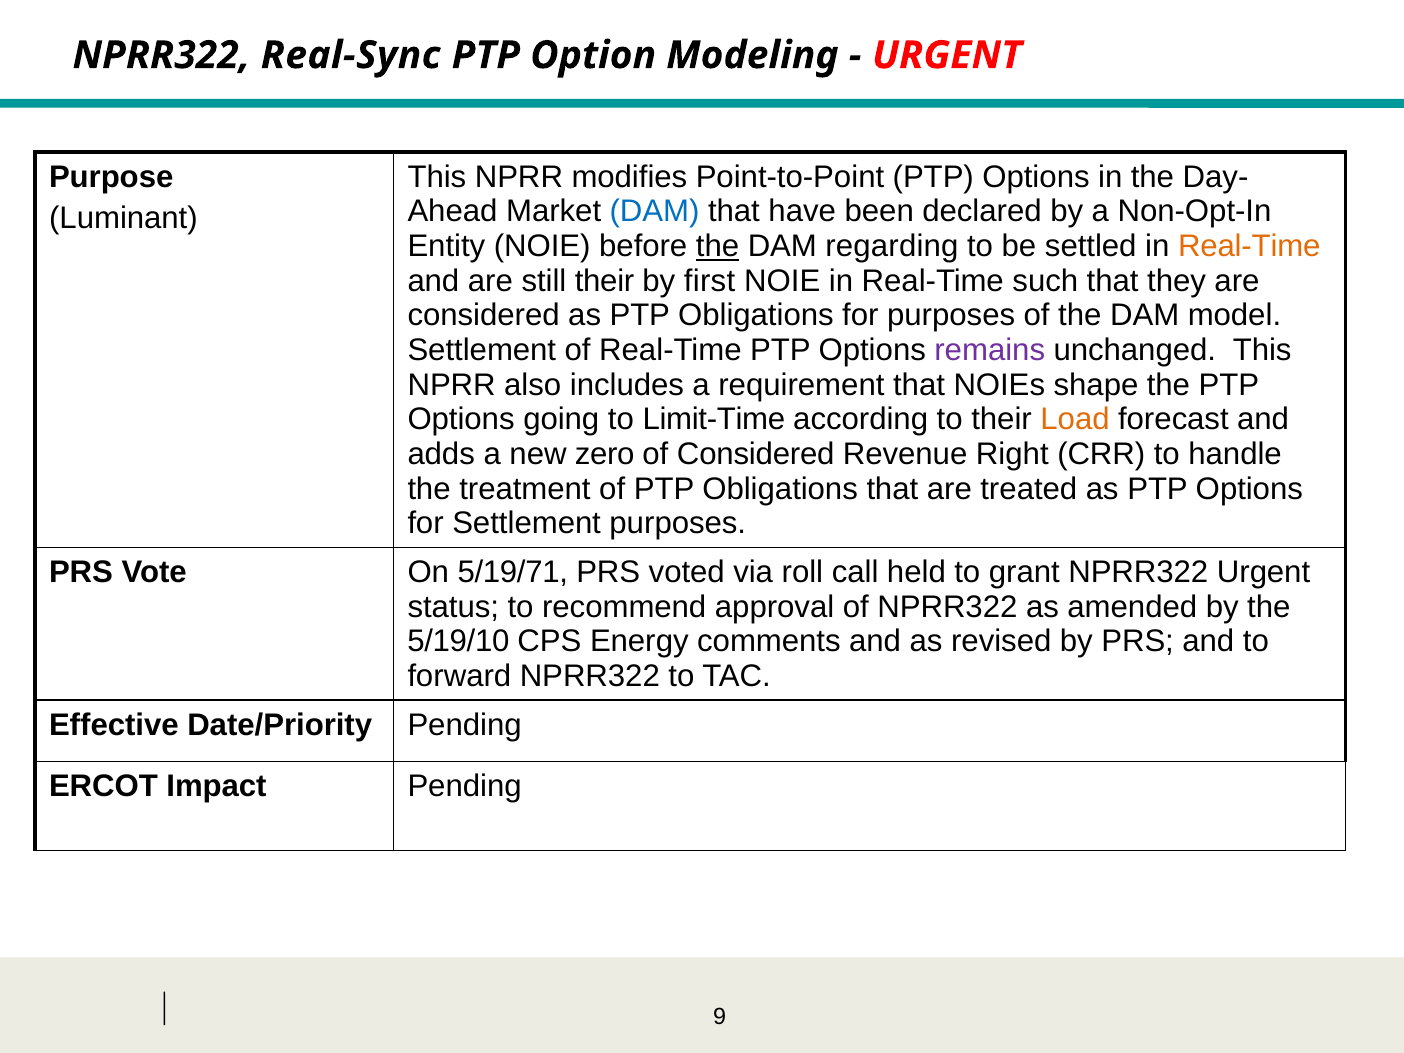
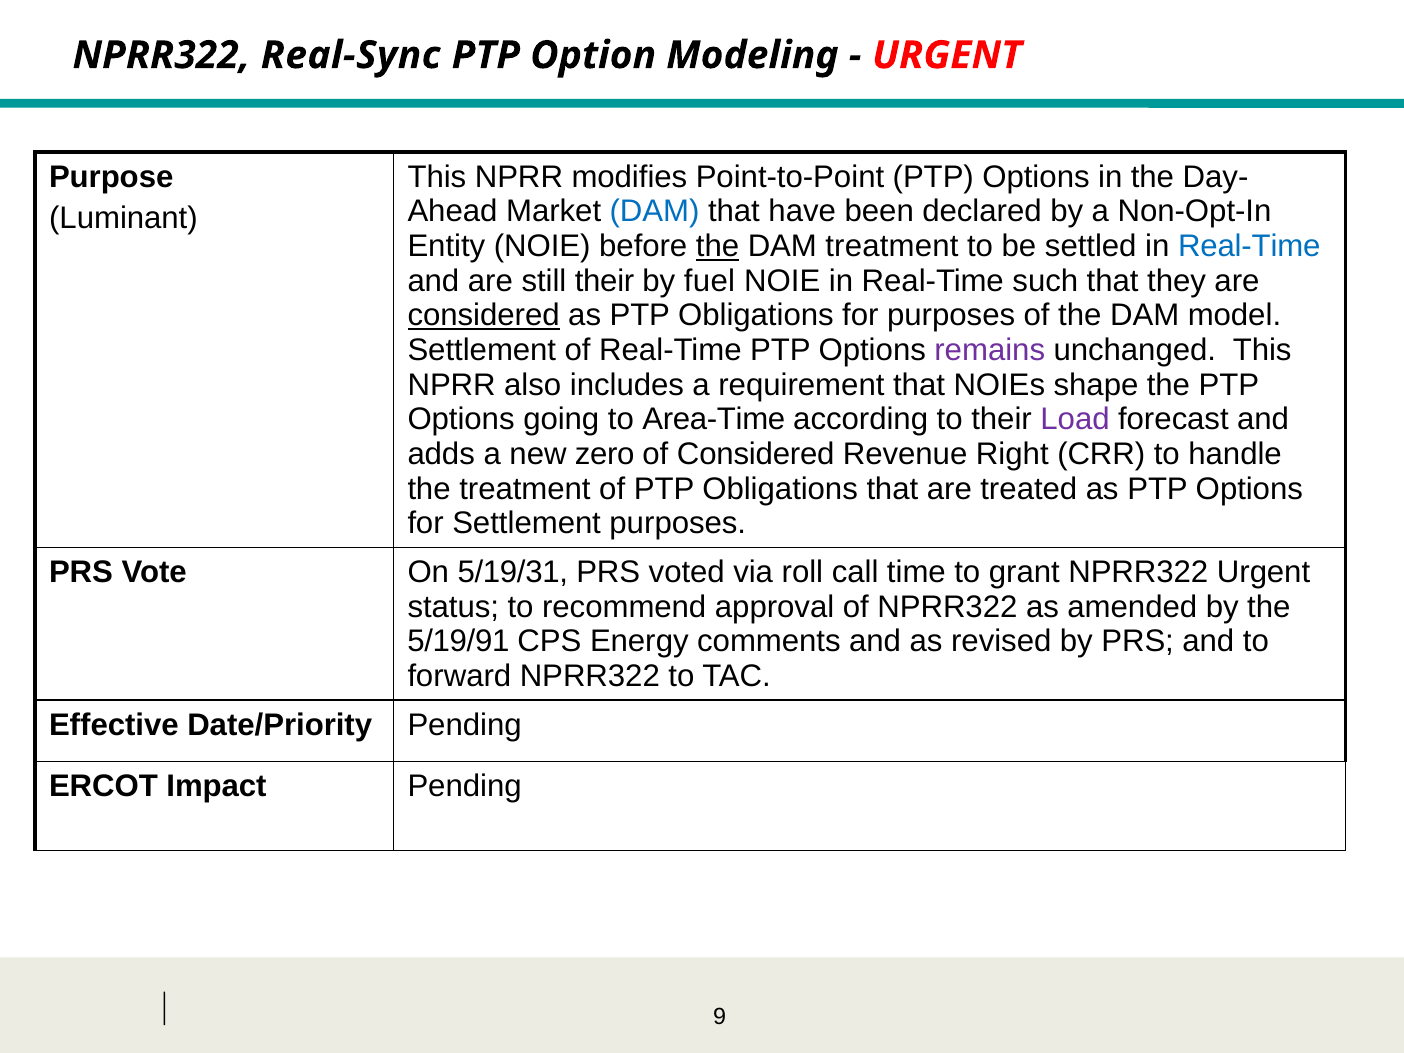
DAM regarding: regarding -> treatment
Real-Time at (1249, 246) colour: orange -> blue
first: first -> fuel
considered at (484, 316) underline: none -> present
Limit-Time: Limit-Time -> Area-Time
Load colour: orange -> purple
5/19/71: 5/19/71 -> 5/19/31
held: held -> time
5/19/10: 5/19/10 -> 5/19/91
